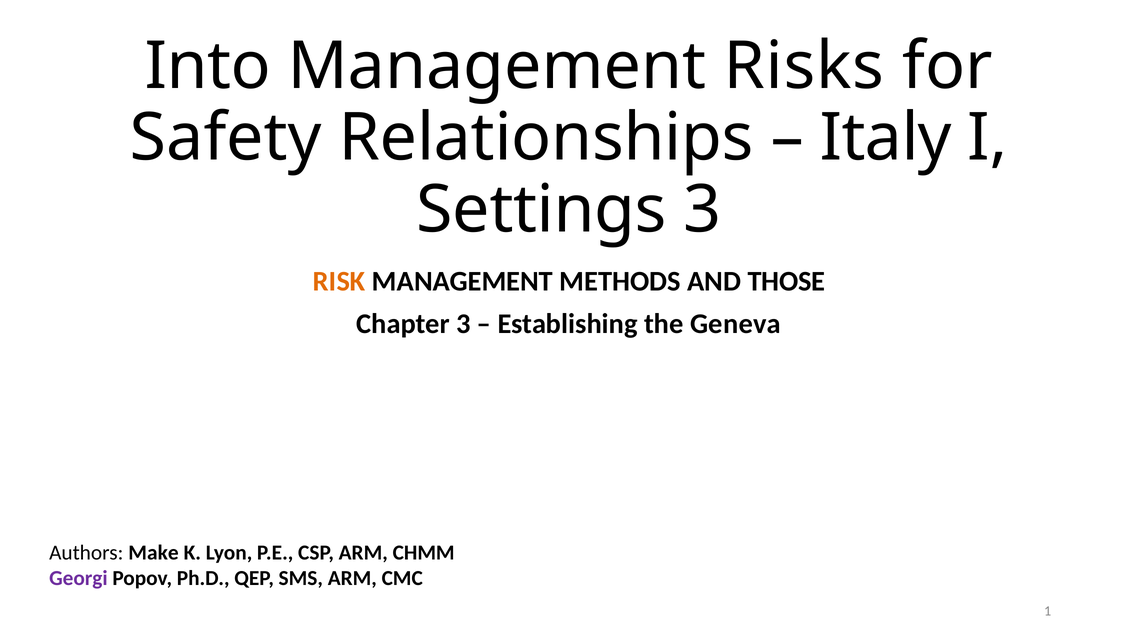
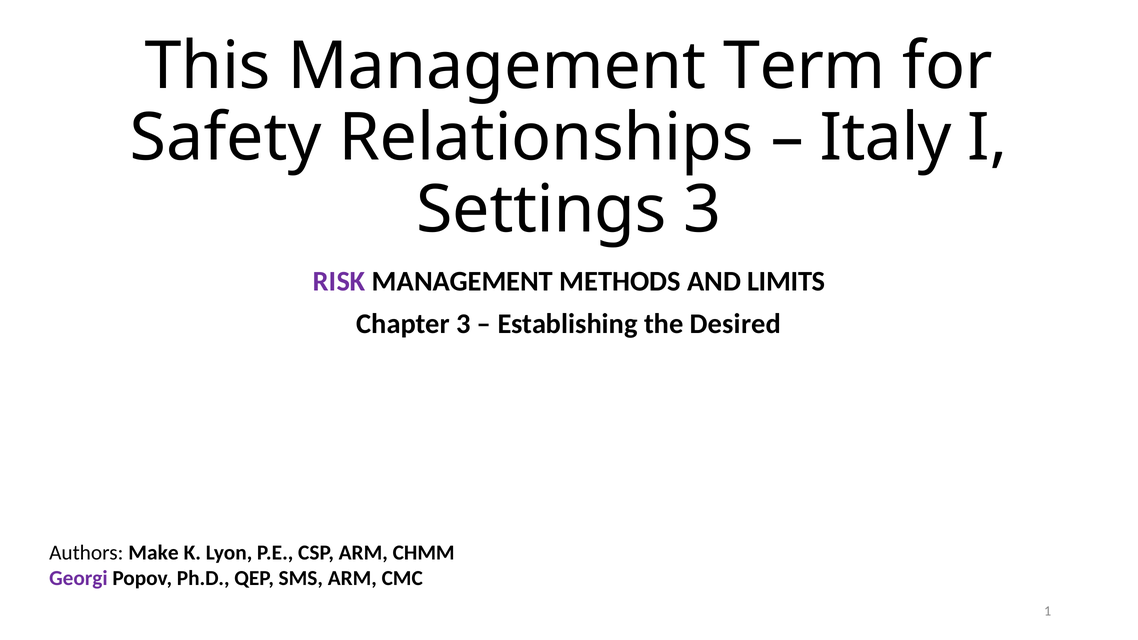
Into: Into -> This
Risks: Risks -> Term
RISK colour: orange -> purple
THOSE: THOSE -> LIMITS
Geneva: Geneva -> Desired
